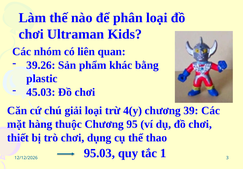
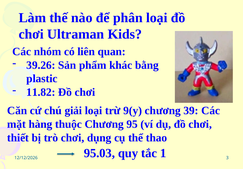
45.03: 45.03 -> 11.82
4(y: 4(y -> 9(y
